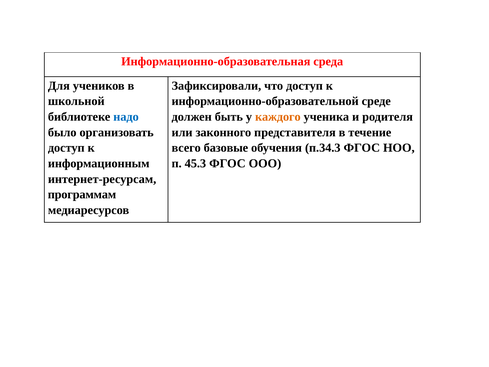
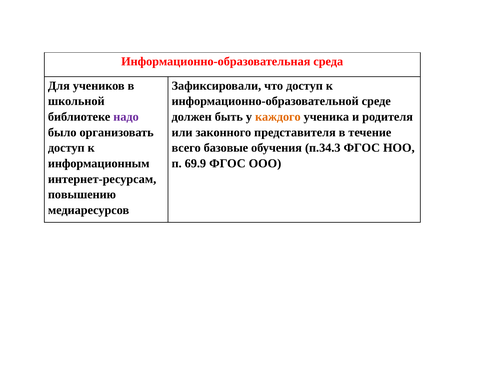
надо colour: blue -> purple
45.3: 45.3 -> 69.9
программам: программам -> повышению
